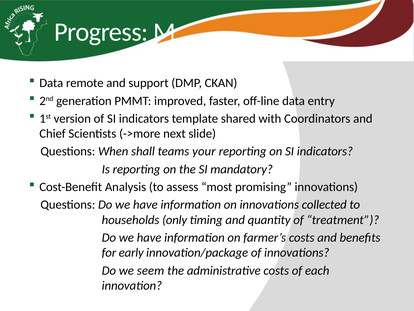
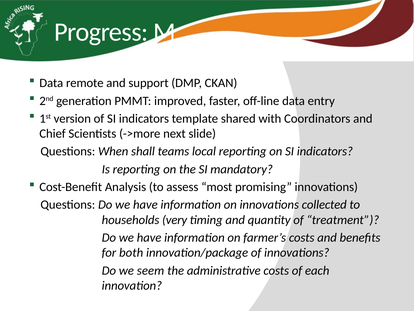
your: your -> local
only: only -> very
early: early -> both
